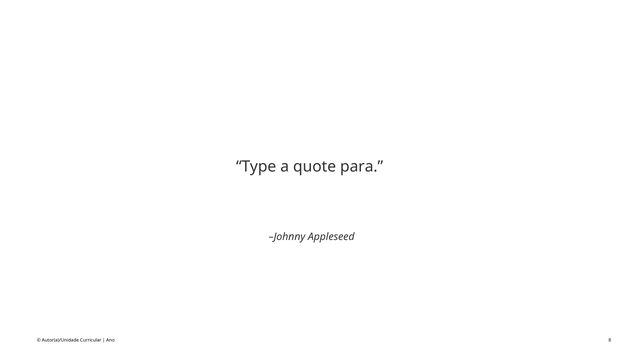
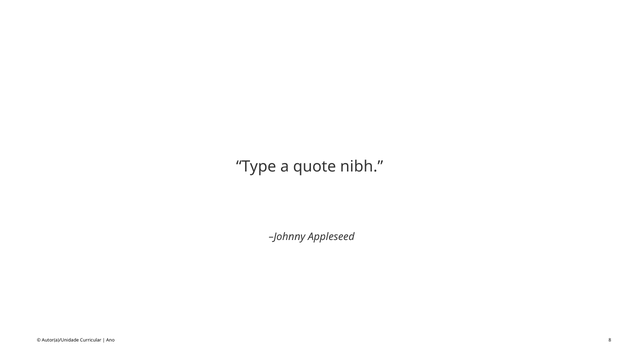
para: para -> nibh
